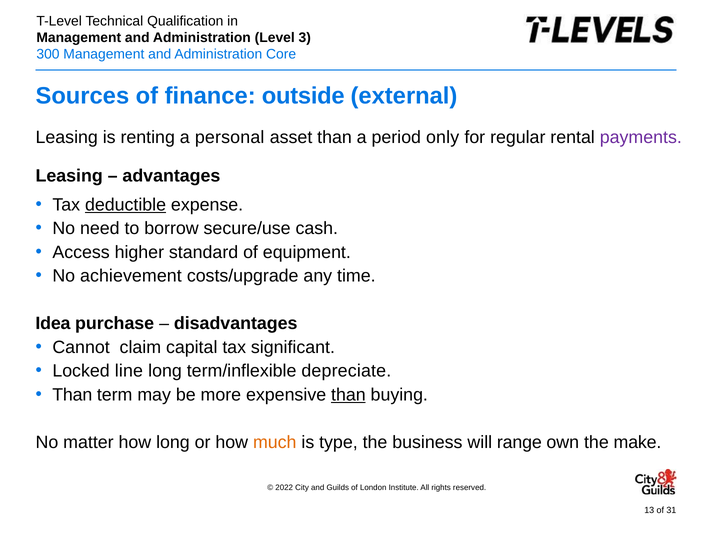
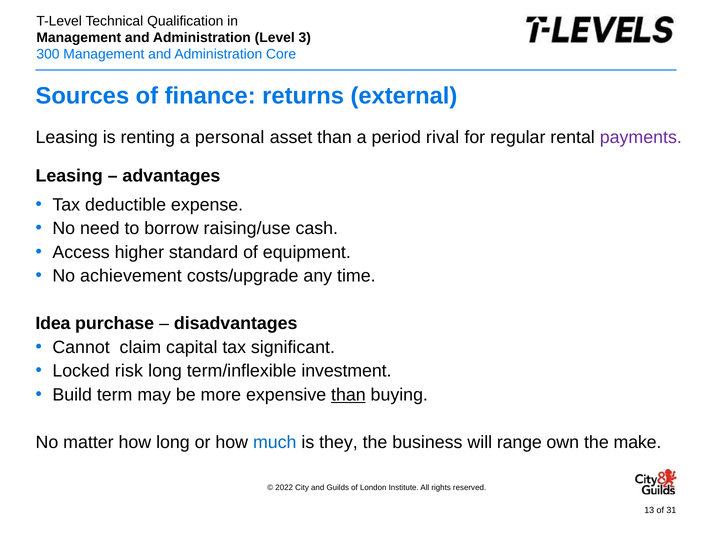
outside: outside -> returns
only: only -> rival
deductible underline: present -> none
secure/use: secure/use -> raising/use
line: line -> risk
depreciate: depreciate -> investment
Than at (72, 395): Than -> Build
much colour: orange -> blue
type: type -> they
